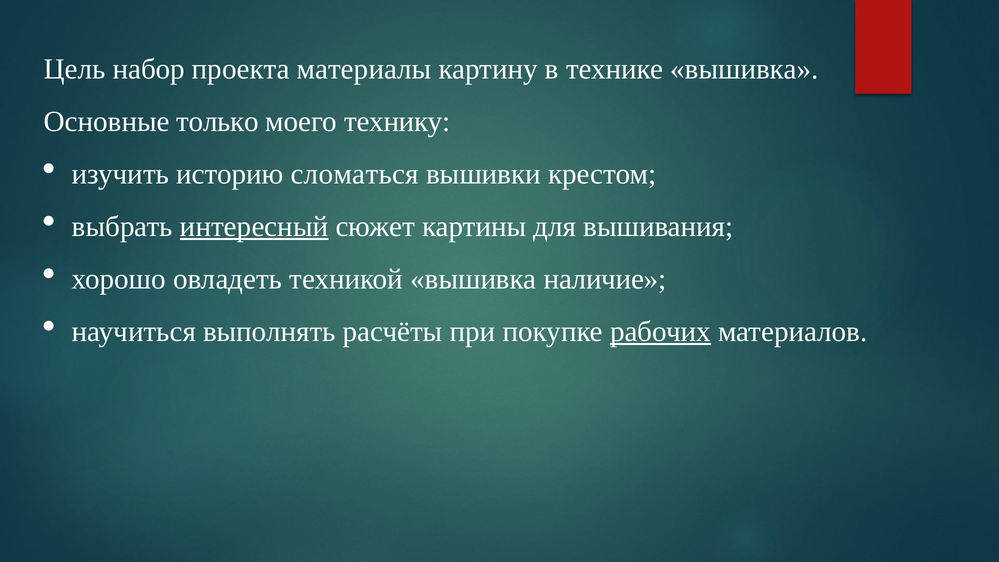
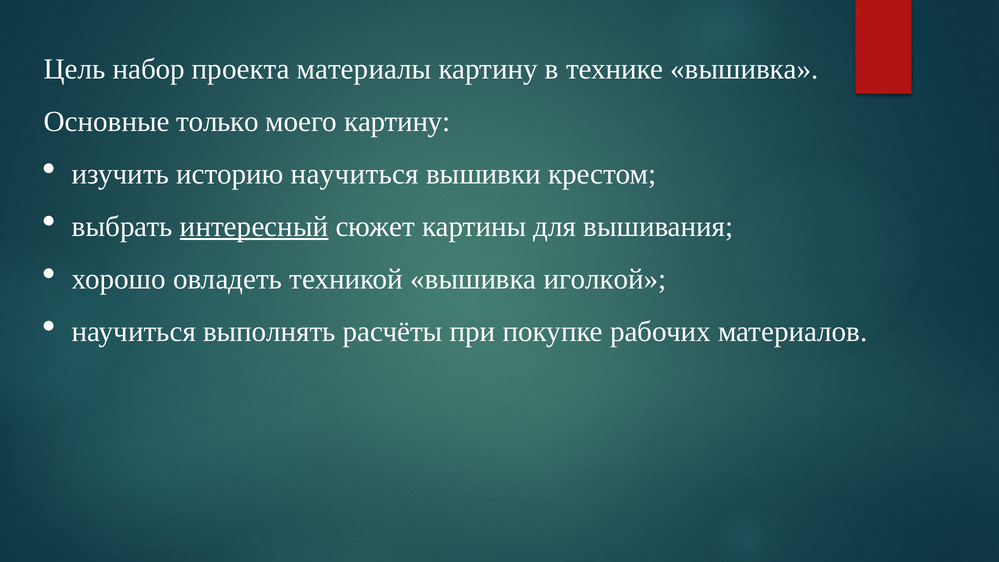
моего технику: технику -> картину
историю сломаться: сломаться -> научиться
наличие: наличие -> иголкой
рабочих underline: present -> none
